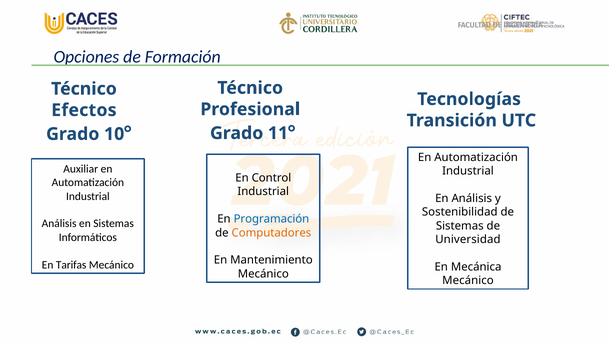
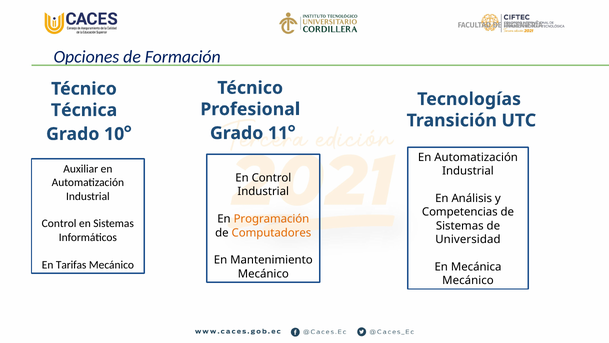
Efectos: Efectos -> Técnica
Sostenibilidad: Sostenibilidad -> Competencias
Programación colour: blue -> orange
Análisis at (59, 223): Análisis -> Control
